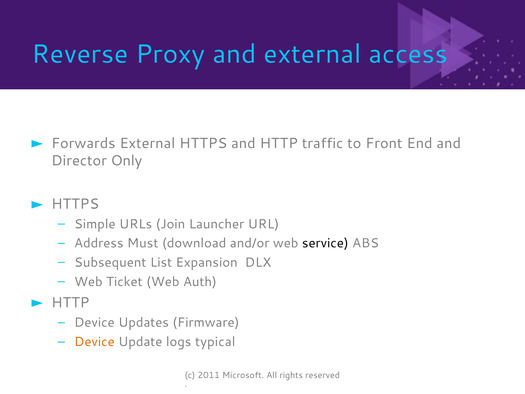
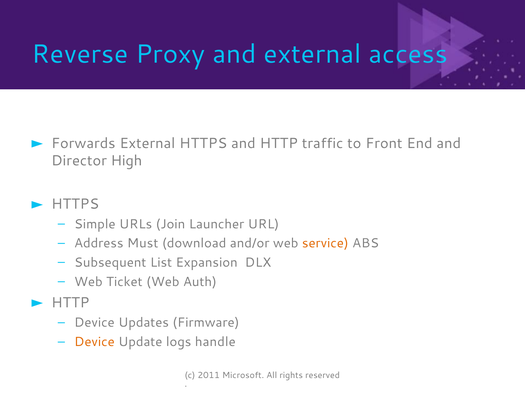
Only: Only -> High
service colour: black -> orange
typical: typical -> handle
